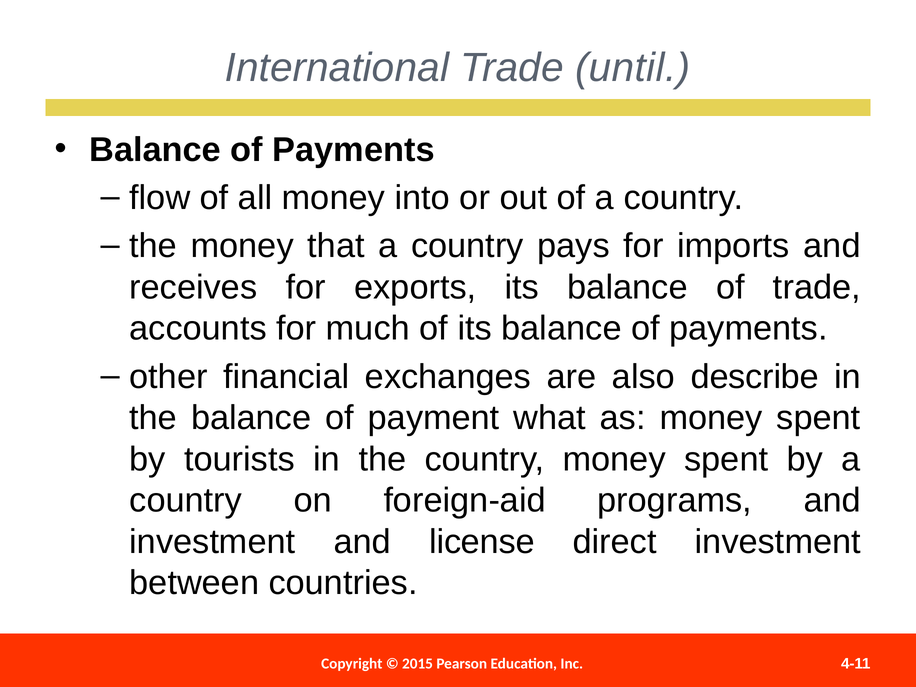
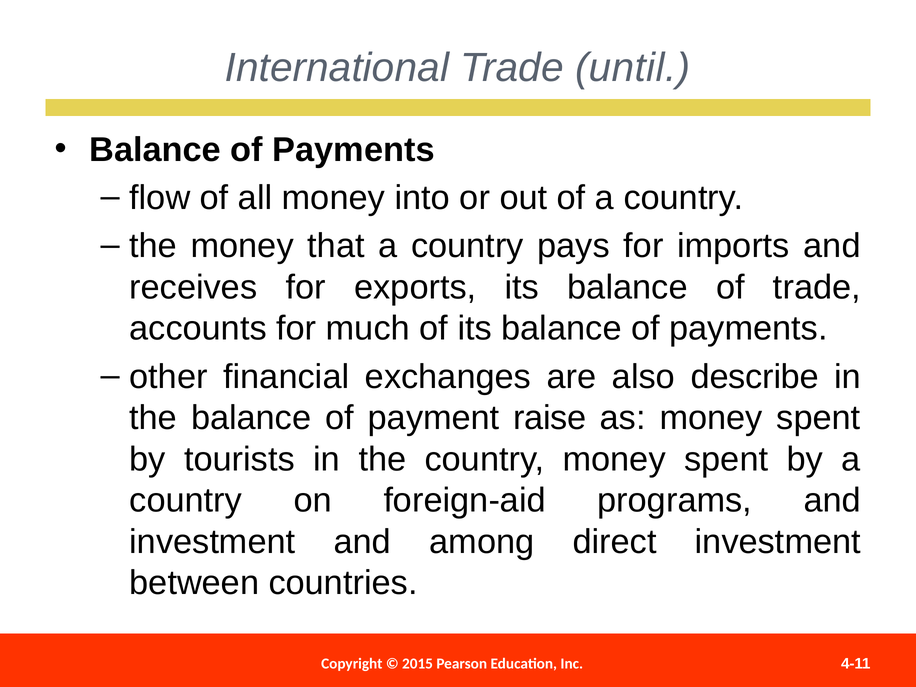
what: what -> raise
license: license -> among
